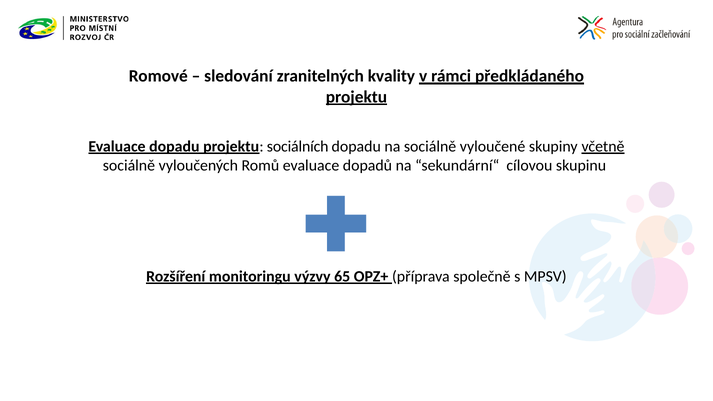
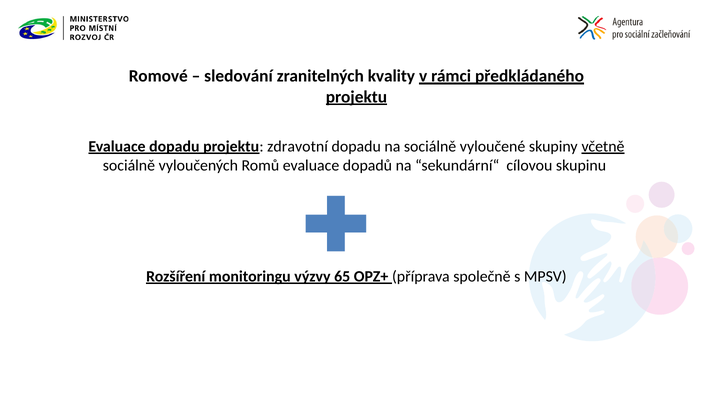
sociálních: sociálních -> zdravotní
